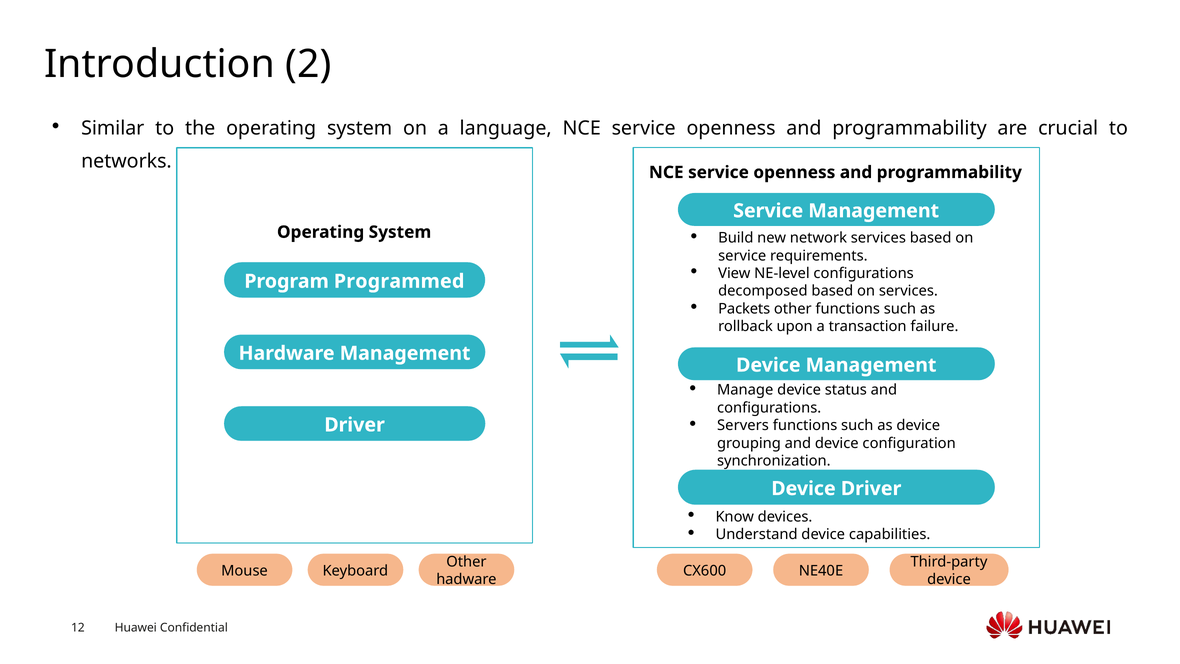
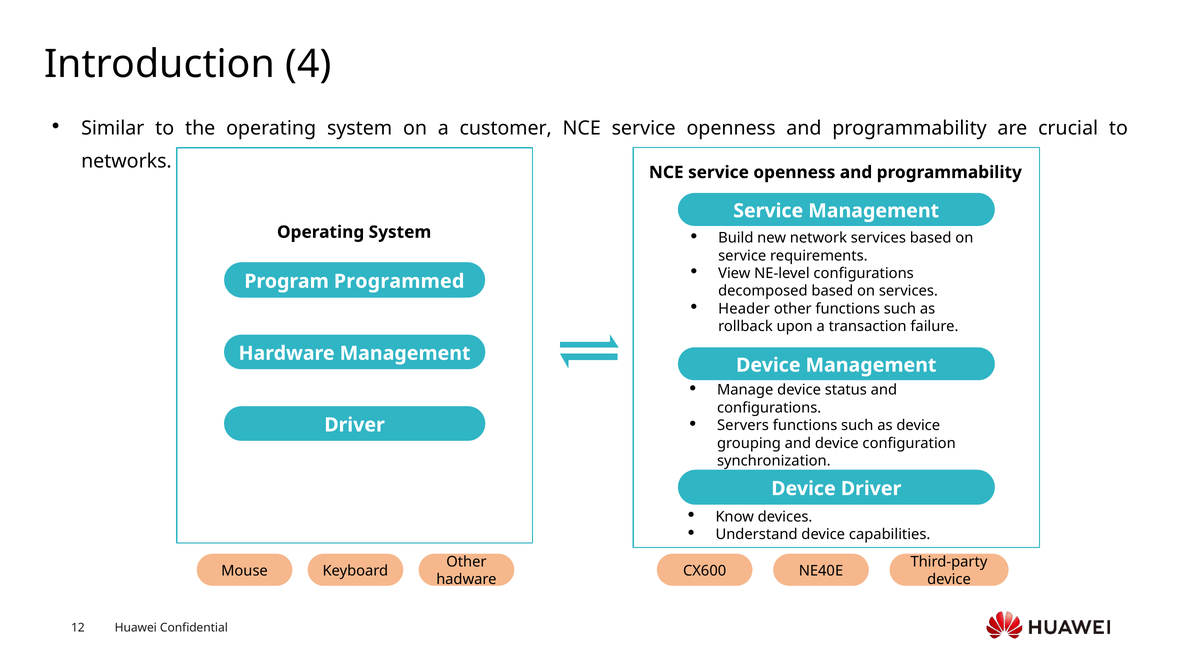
2: 2 -> 4
language: language -> customer
Packets: Packets -> Header
